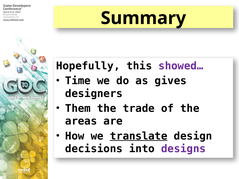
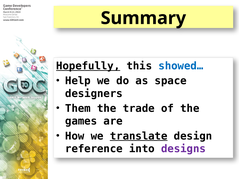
Hopefully underline: none -> present
showed… colour: purple -> blue
Time: Time -> Help
gives: gives -> space
areas: areas -> games
decisions: decisions -> reference
